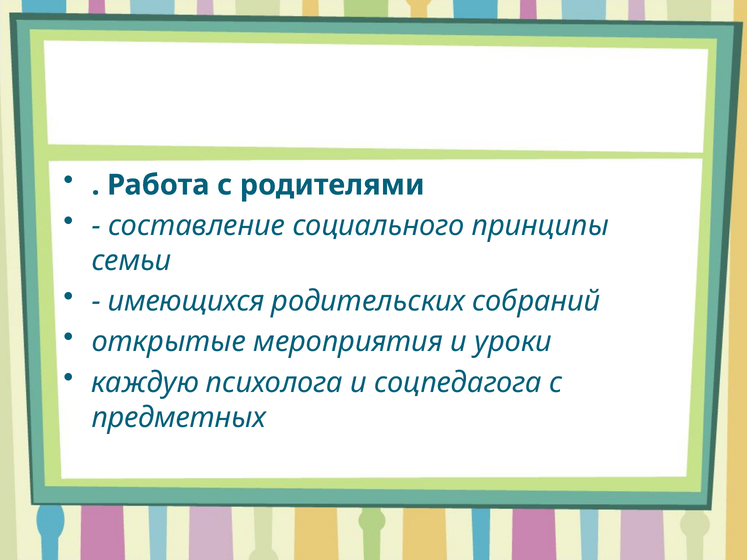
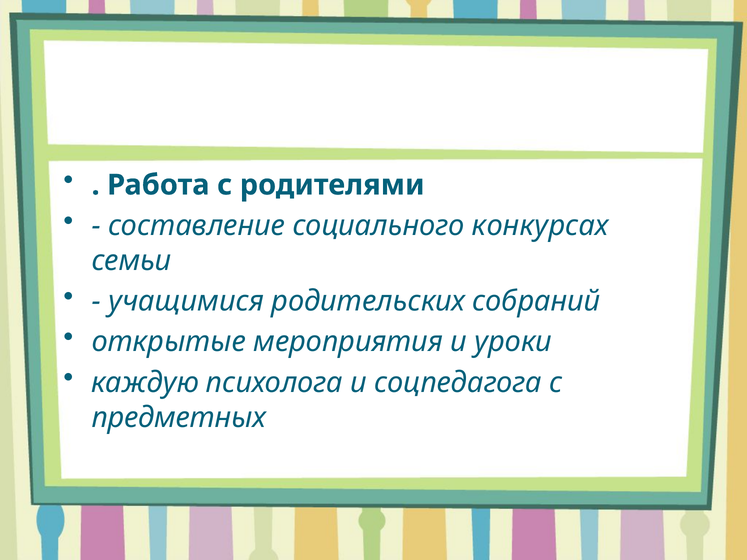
принципы: принципы -> конкурсах
имеющихся: имеющихся -> учащимися
